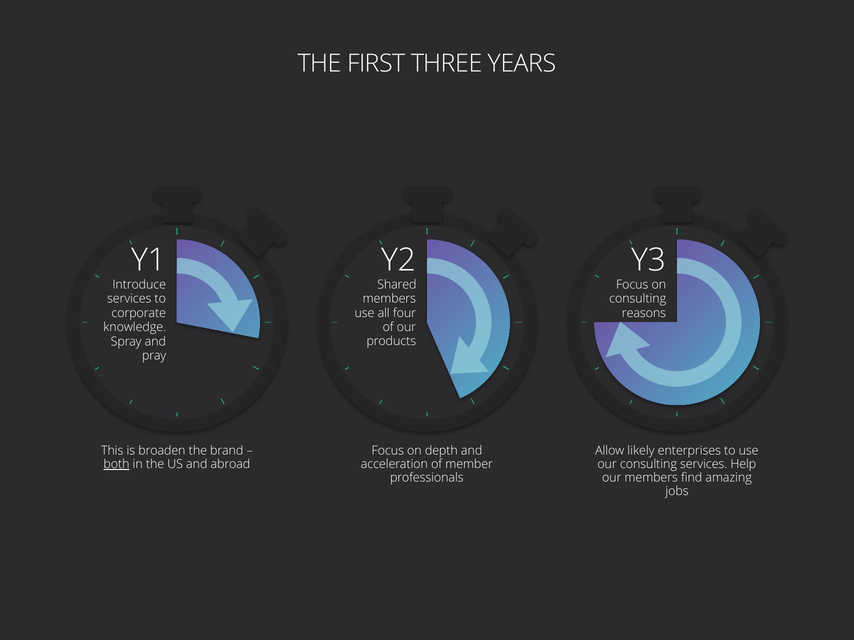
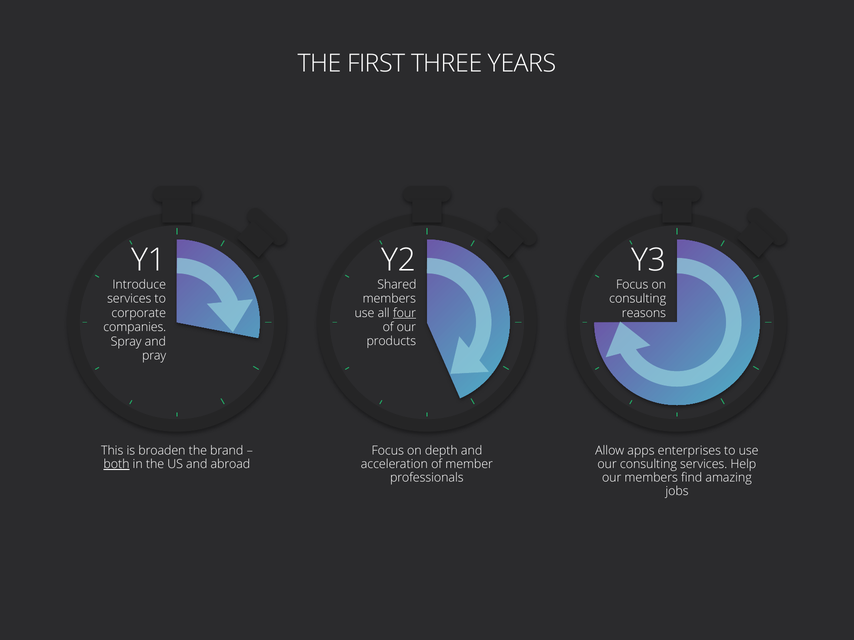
four underline: none -> present
knowledge: knowledge -> companies
likely: likely -> apps
